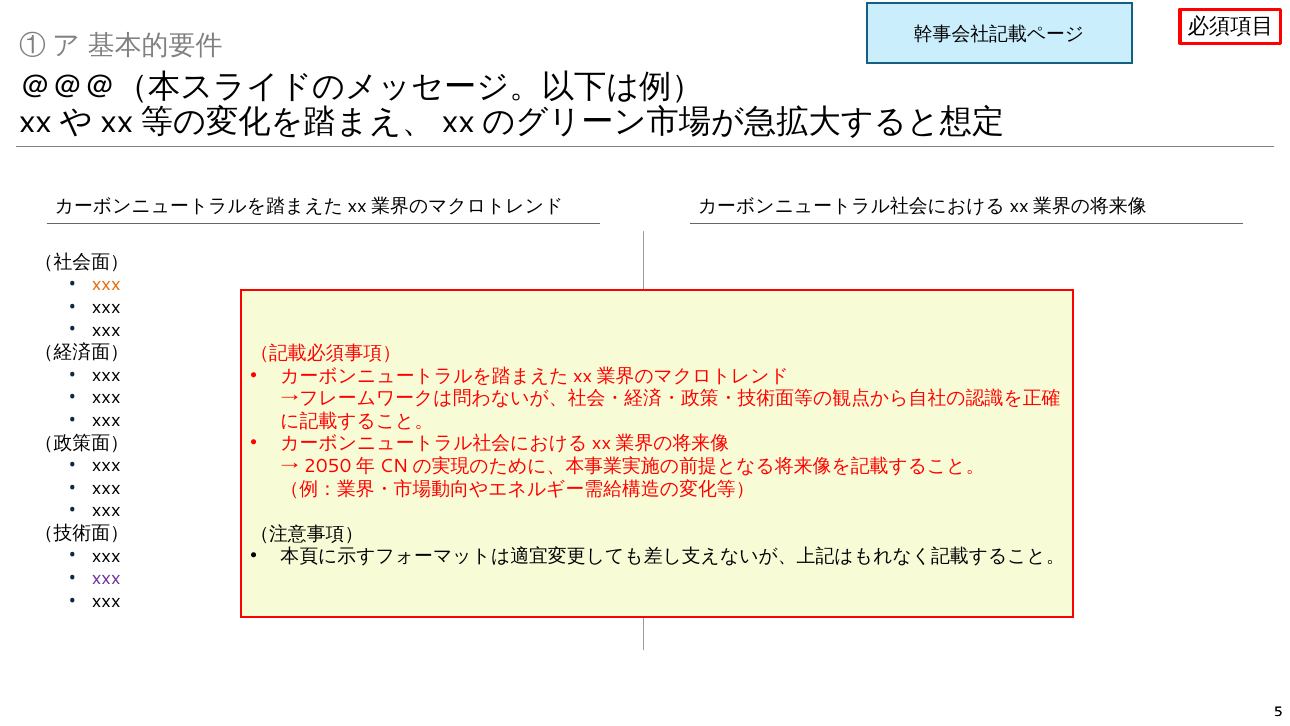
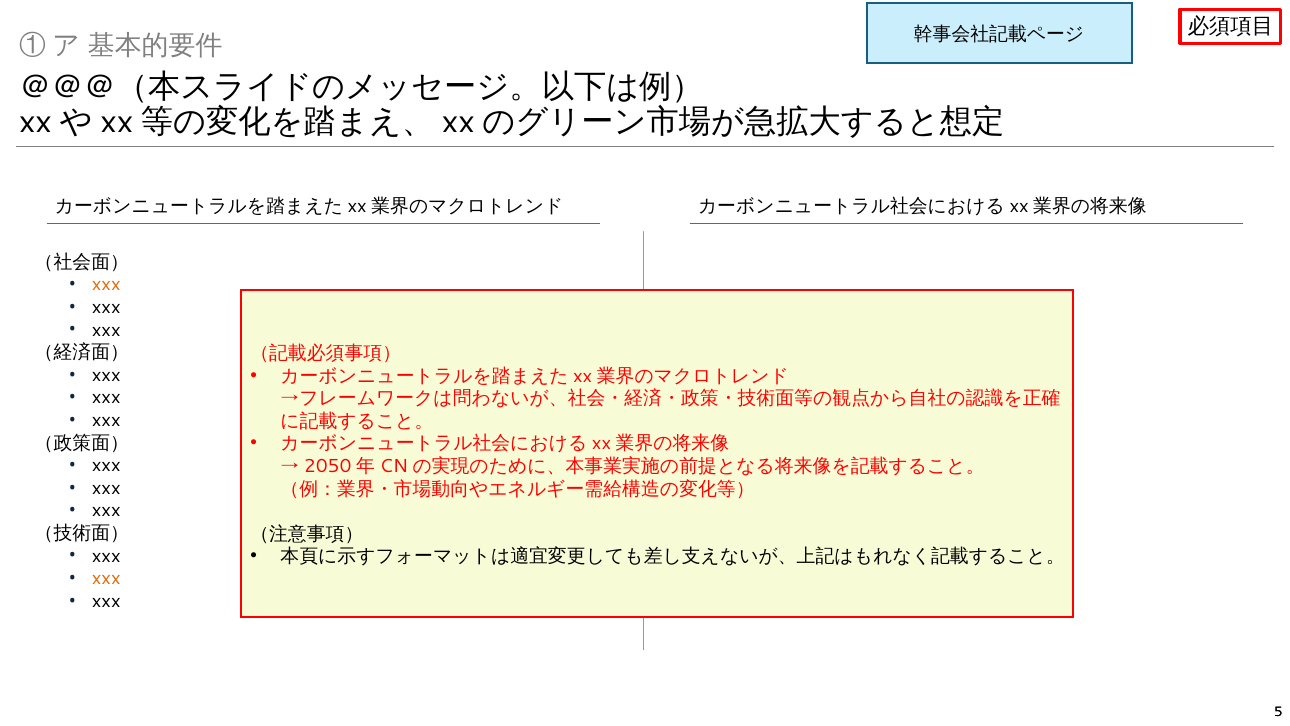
xxx at (106, 578) colour: purple -> orange
